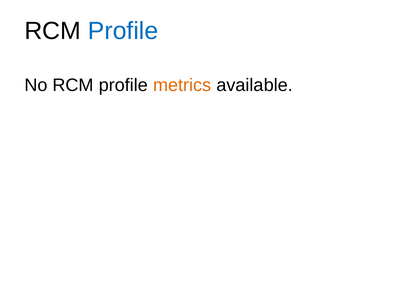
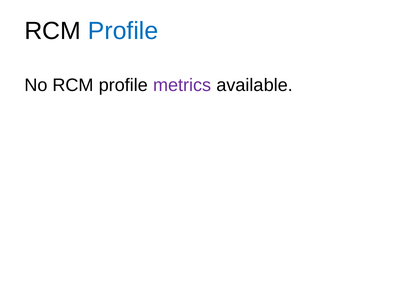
metrics colour: orange -> purple
